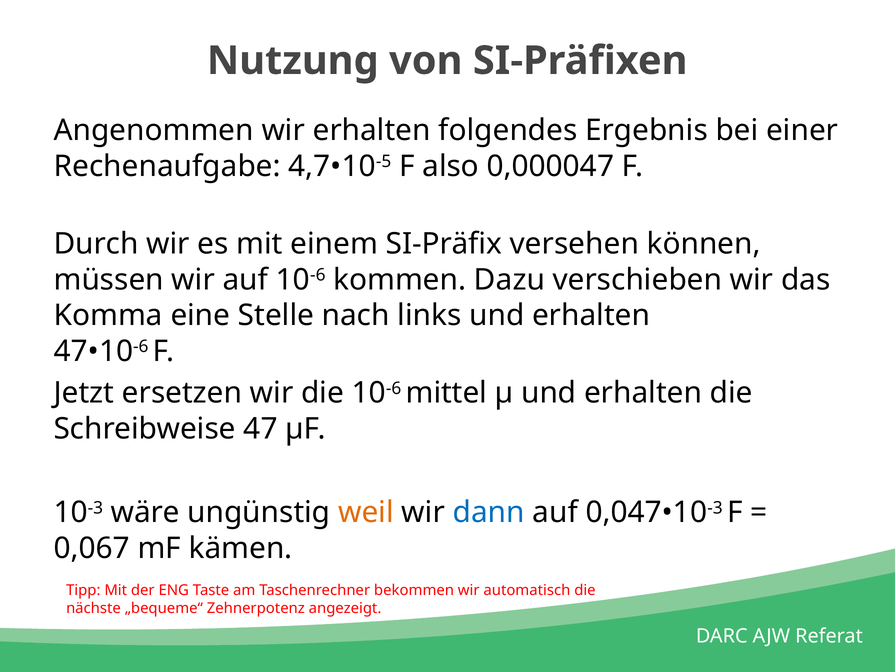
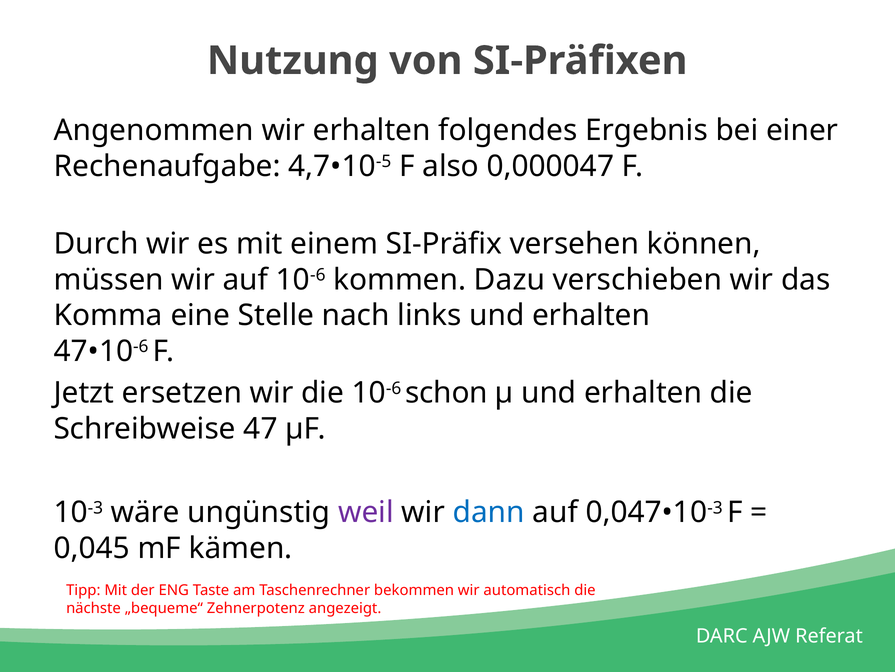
mittel: mittel -> schon
weil colour: orange -> purple
0,067: 0,067 -> 0,045
